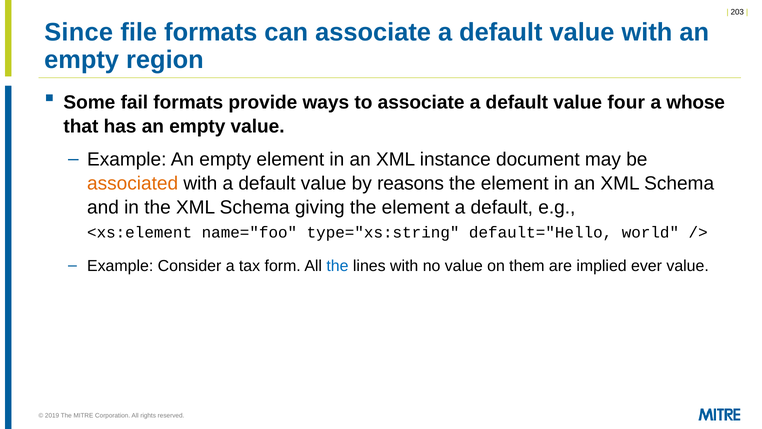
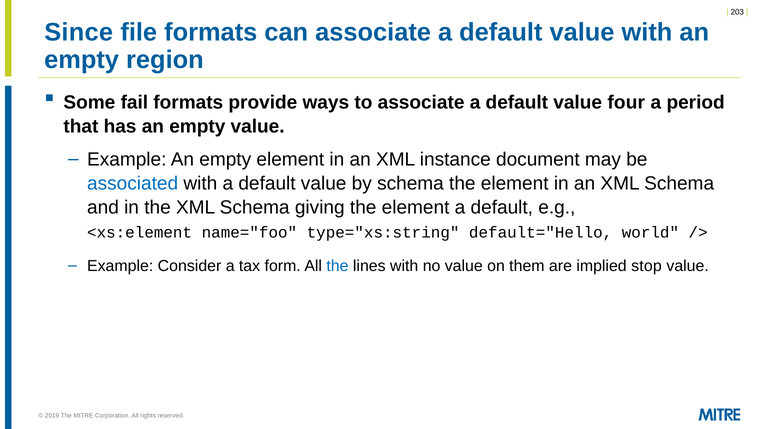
whose: whose -> period
associated colour: orange -> blue
by reasons: reasons -> schema
ever: ever -> stop
